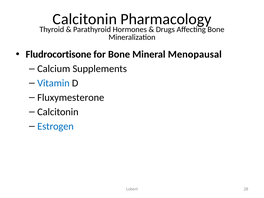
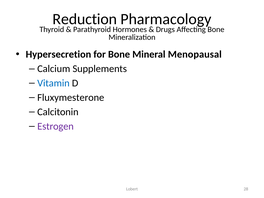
Calcitonin at (85, 19): Calcitonin -> Reduction
Fludrocortisone: Fludrocortisone -> Hypersecretion
Estrogen colour: blue -> purple
